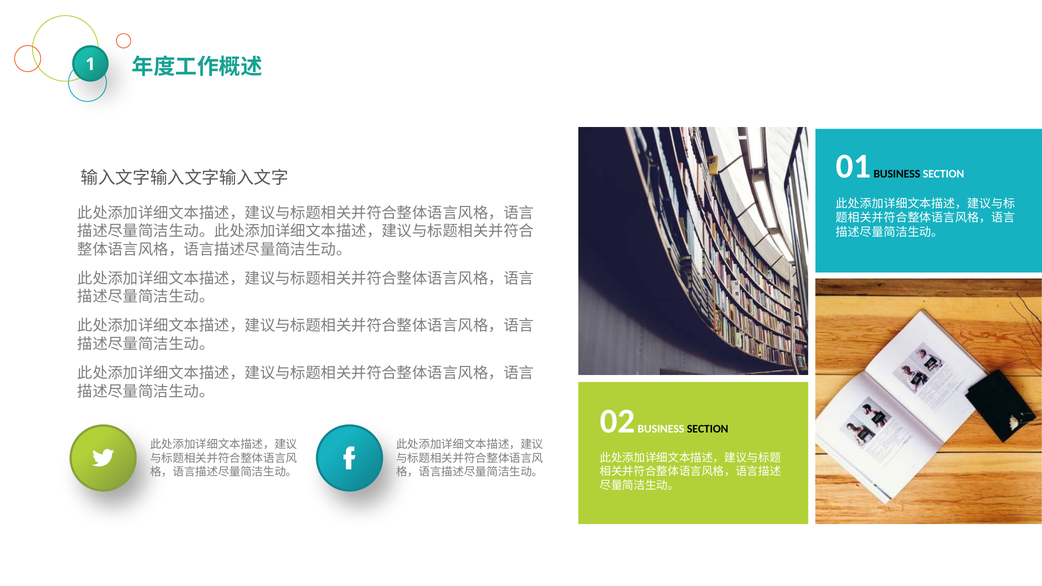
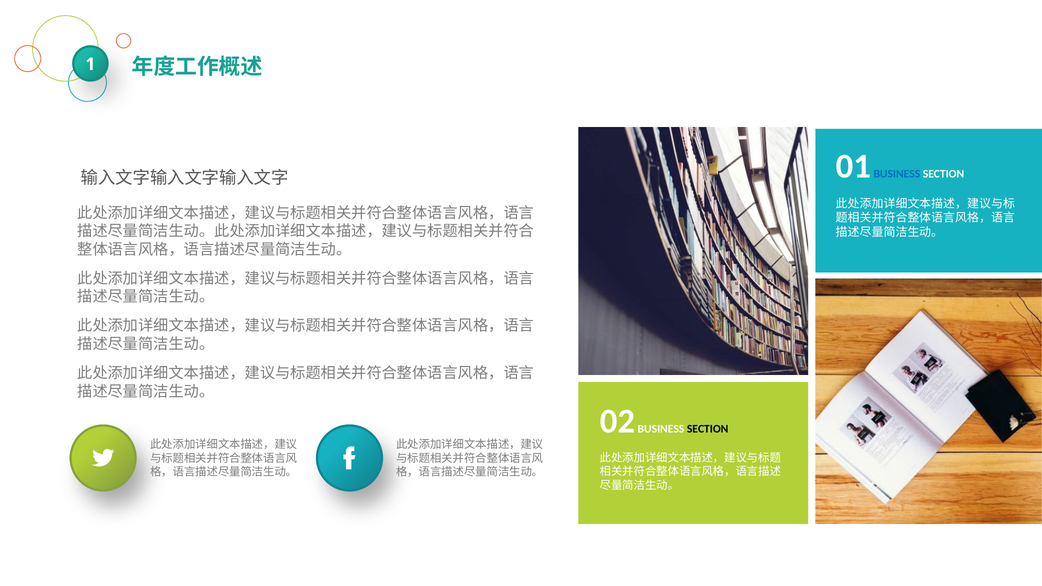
BUSINESS at (897, 174) colour: black -> blue
